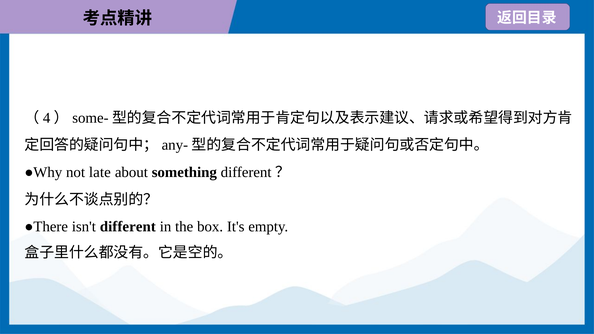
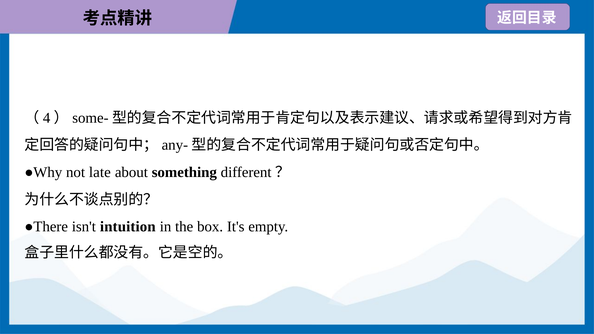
different: different -> intuition
